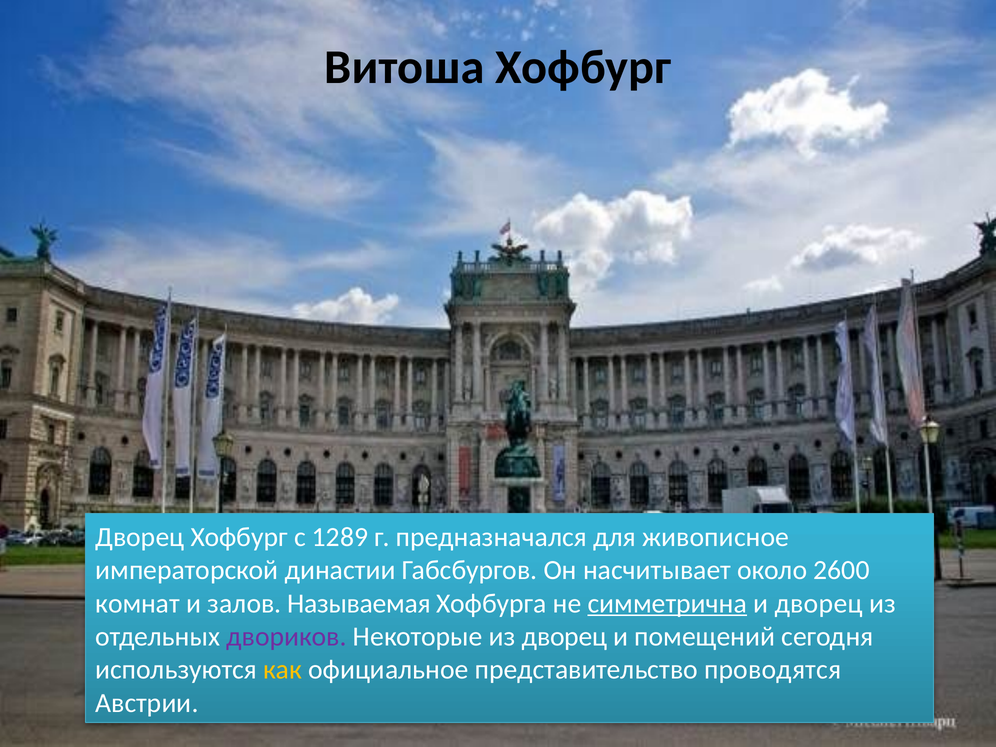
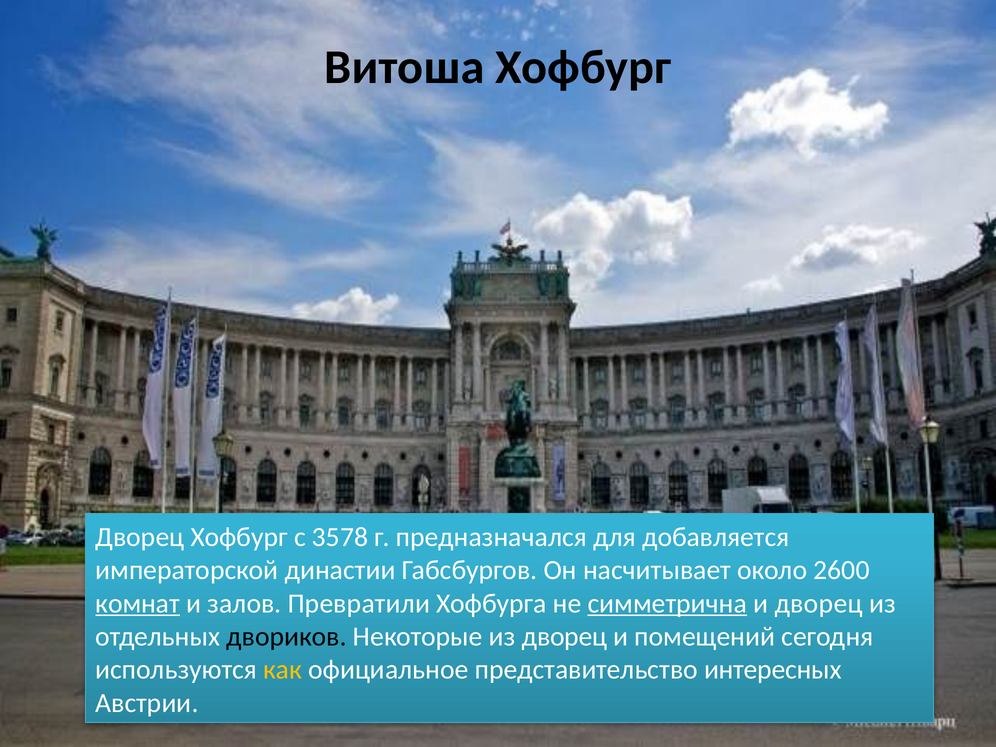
1289: 1289 -> 3578
живописное: живописное -> добавляется
комнат underline: none -> present
Называемая: Называемая -> Превратили
двориков colour: purple -> black
проводятся: проводятся -> интересных
